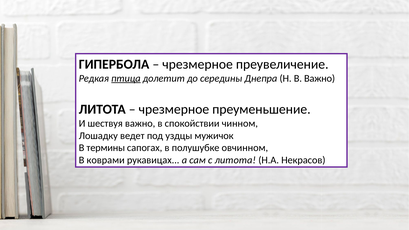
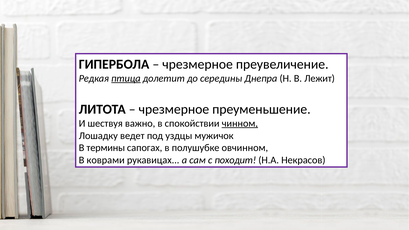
В Важно: Важно -> Лежит
чинном underline: none -> present
с литота: литота -> походит
